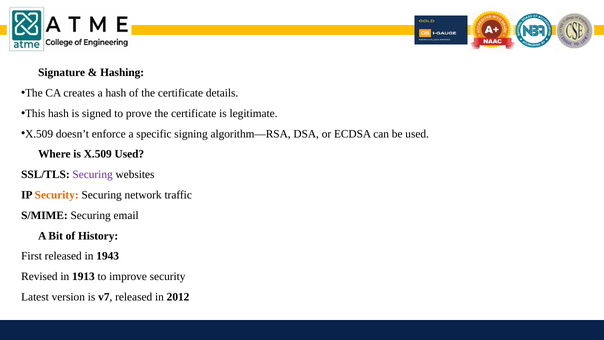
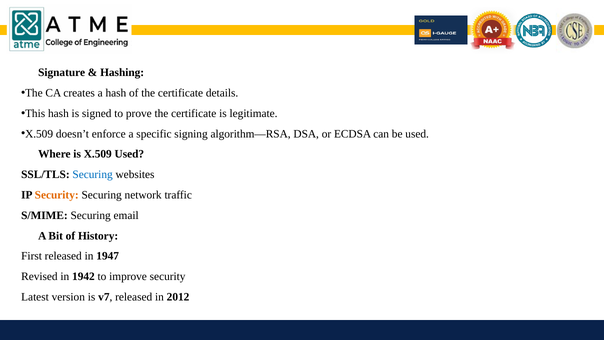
Securing at (93, 174) colour: purple -> blue
1943: 1943 -> 1947
1913: 1913 -> 1942
